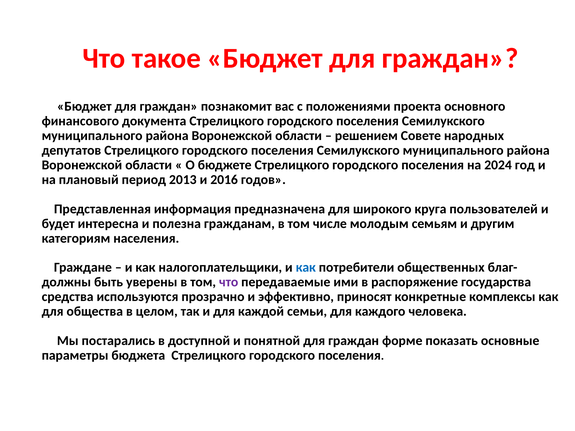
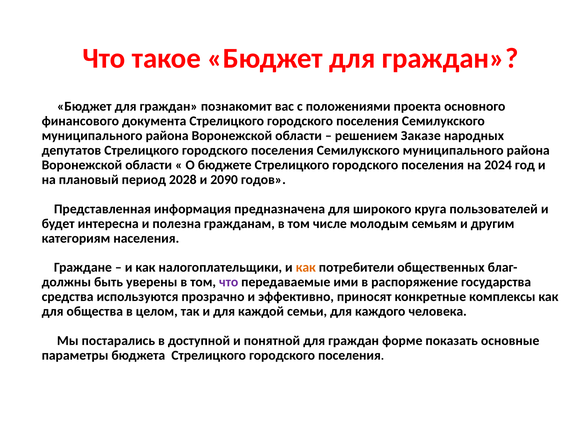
Совете: Совете -> Заказе
2013: 2013 -> 2028
2016: 2016 -> 2090
как at (306, 268) colour: blue -> orange
